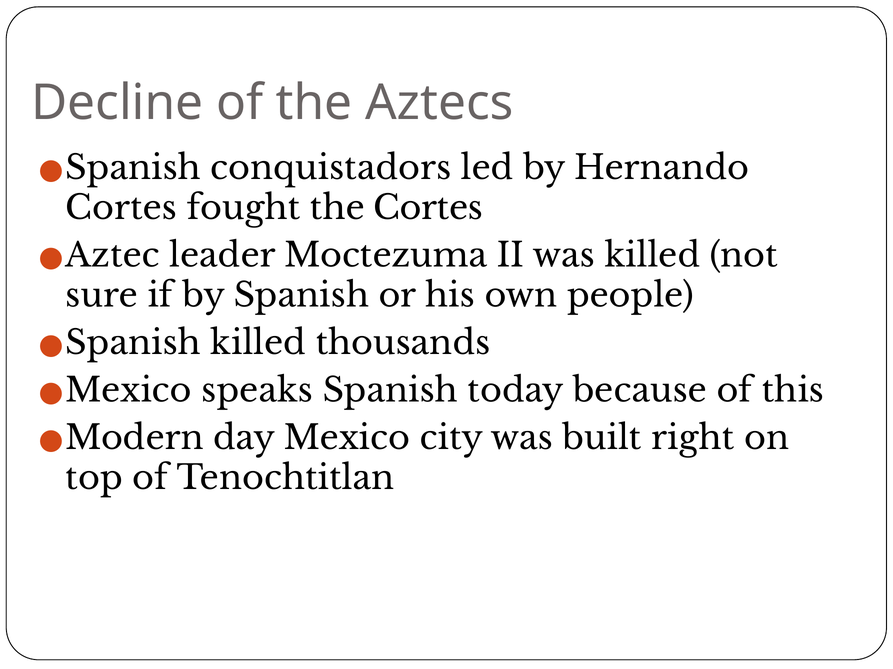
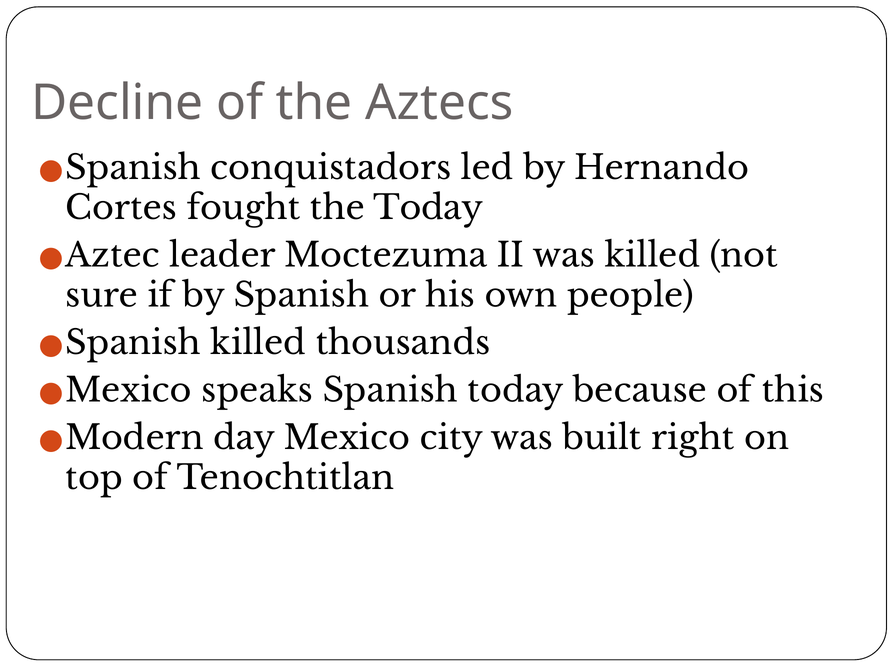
the Cortes: Cortes -> Today
